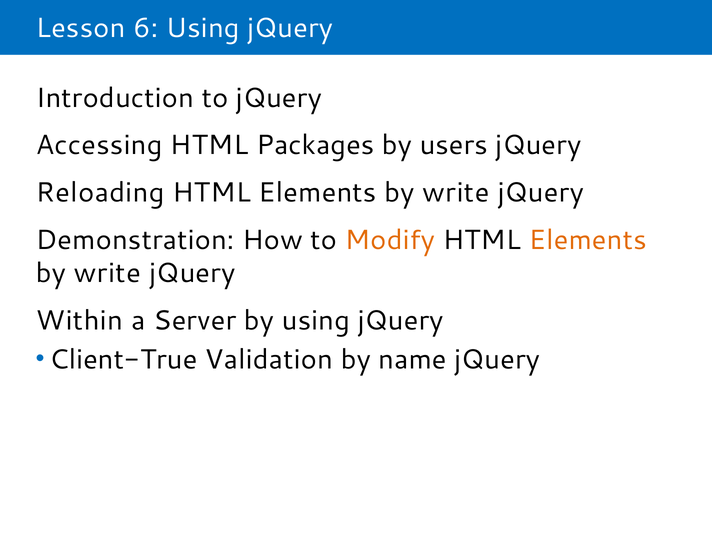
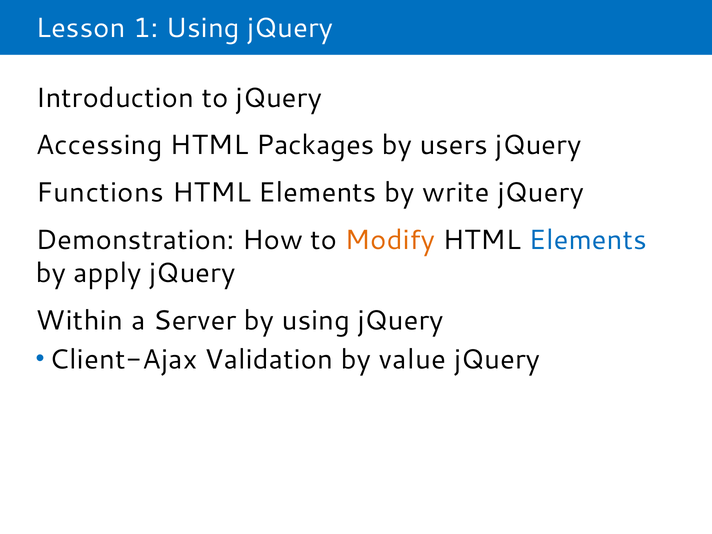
6: 6 -> 1
Reloading: Reloading -> Functions
Elements at (588, 240) colour: orange -> blue
write at (107, 273): write -> apply
Client-True: Client-True -> Client-Ajax
name: name -> value
